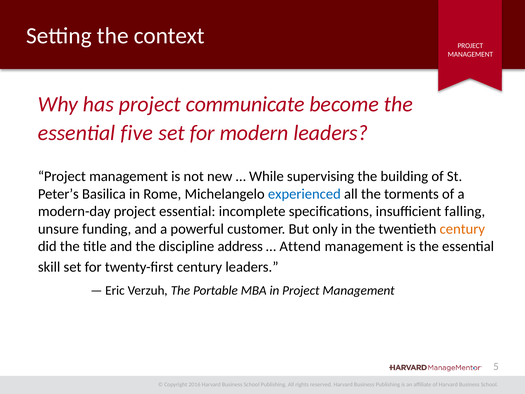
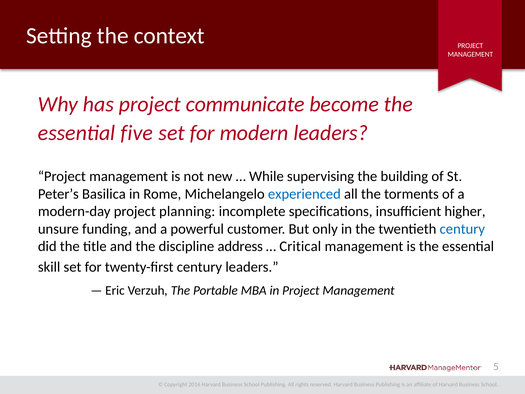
project essential: essential -> planning
falling: falling -> higher
century at (462, 229) colour: orange -> blue
Attend: Attend -> Critical
